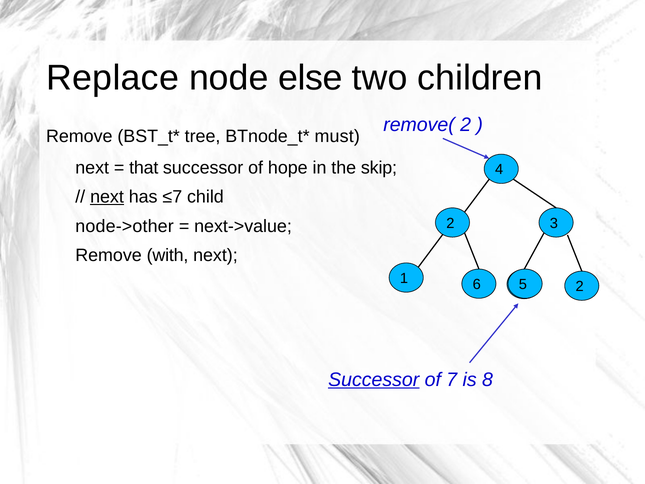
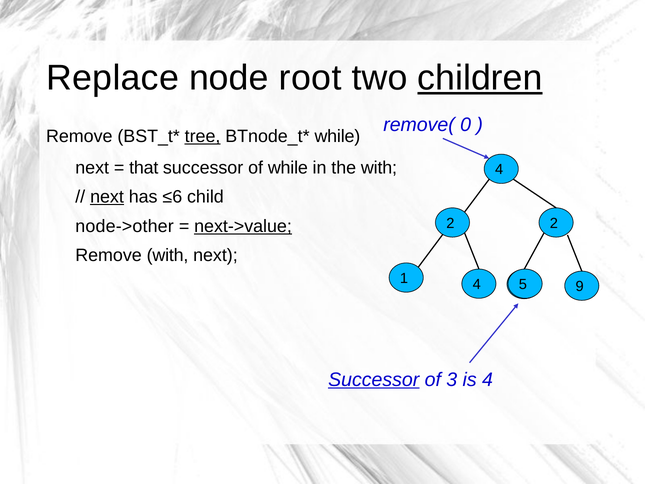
else: else -> root
children underline: none -> present
remove( 2: 2 -> 0
tree underline: none -> present
must at (337, 136): must -> while
of hope: hope -> while
the skip: skip -> with
≤7: ≤7 -> ≤6
2 3: 3 -> 2
next->value underline: none -> present
1 6: 6 -> 4
2 at (580, 286): 2 -> 9
7: 7 -> 3
is 8: 8 -> 4
